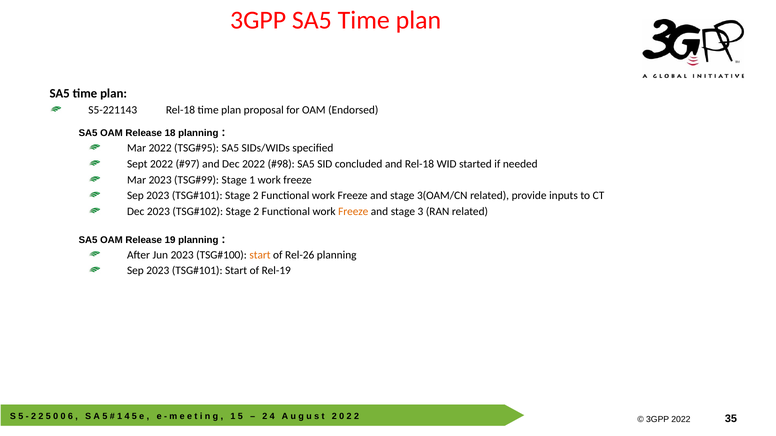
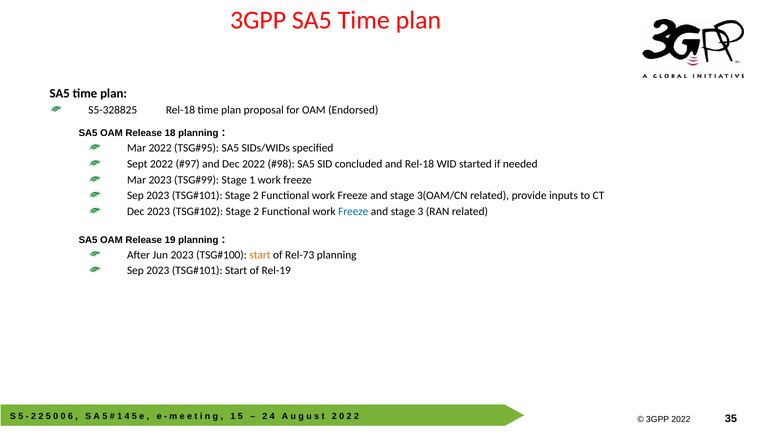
S5-221143: S5-221143 -> S5-328825
Freeze at (353, 212) colour: orange -> blue
Rel-26: Rel-26 -> Rel-73
